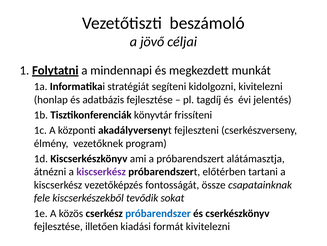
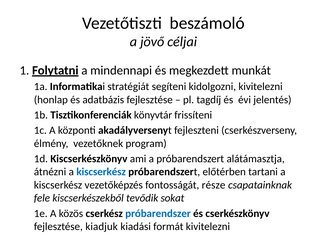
kiscserkész at (101, 171) colour: purple -> blue
össze: össze -> része
illetően: illetően -> kiadjuk
